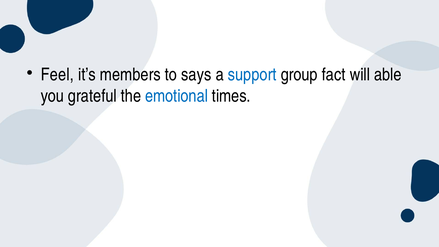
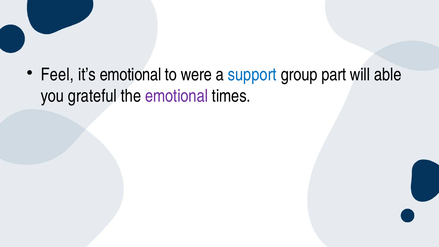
it’s members: members -> emotional
says: says -> were
fact: fact -> part
emotional at (177, 96) colour: blue -> purple
